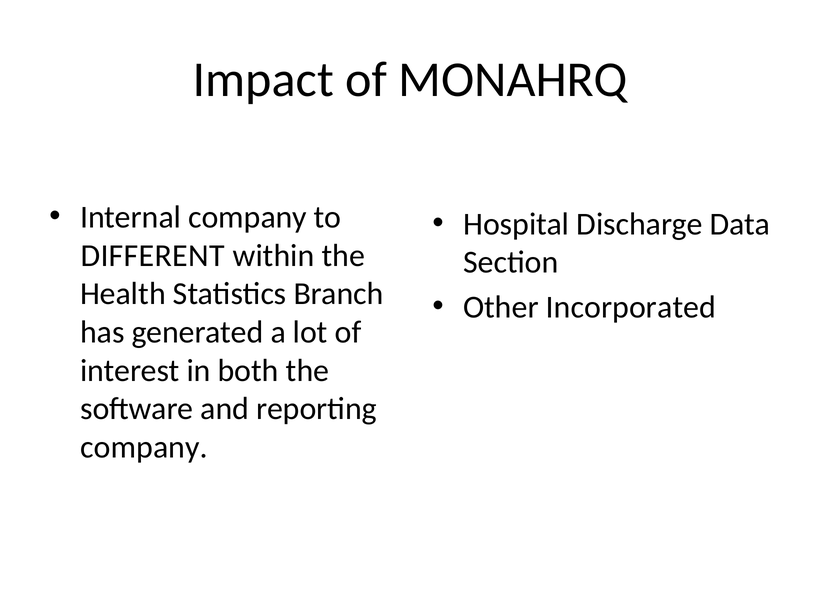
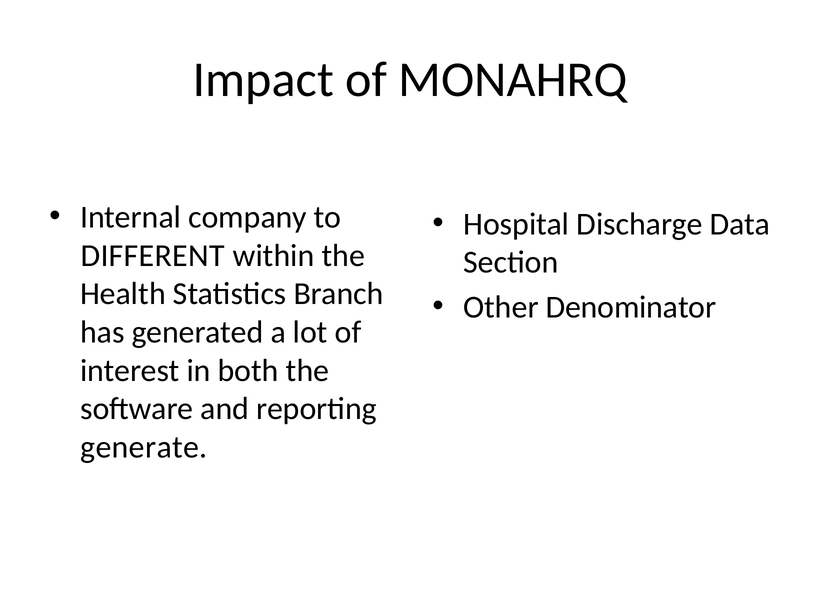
Incorporated: Incorporated -> Denominator
company at (144, 447): company -> generate
